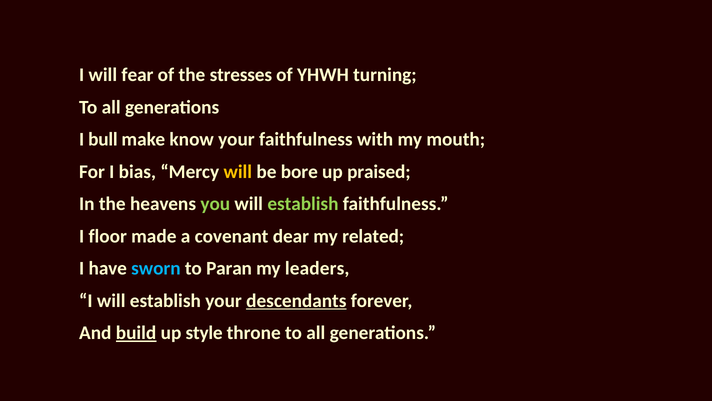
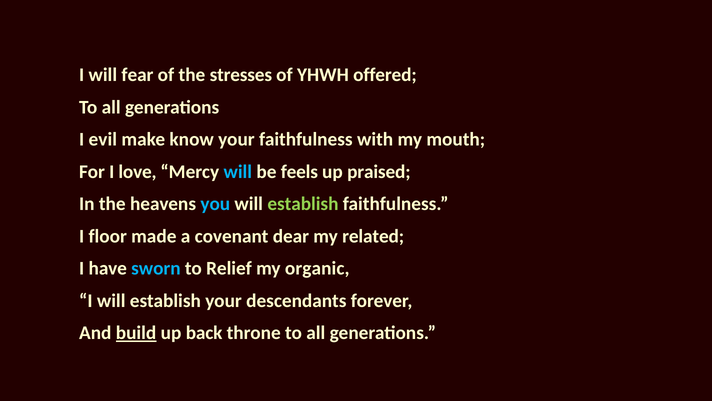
turning: turning -> offered
bull: bull -> evil
bias: bias -> love
will at (238, 171) colour: yellow -> light blue
bore: bore -> feels
you colour: light green -> light blue
Paran: Paran -> Relief
leaders: leaders -> organic
descendants underline: present -> none
style: style -> back
